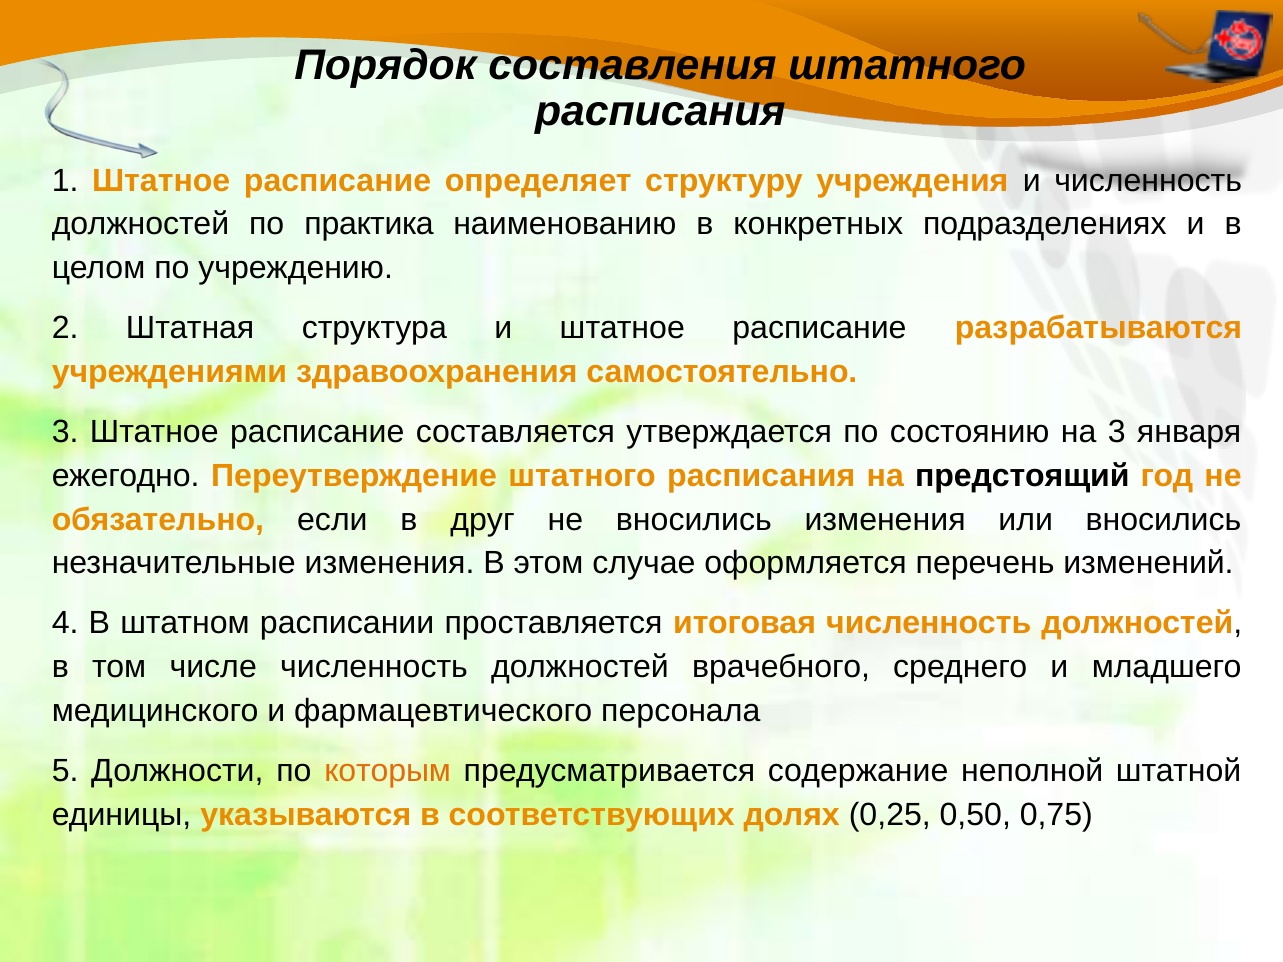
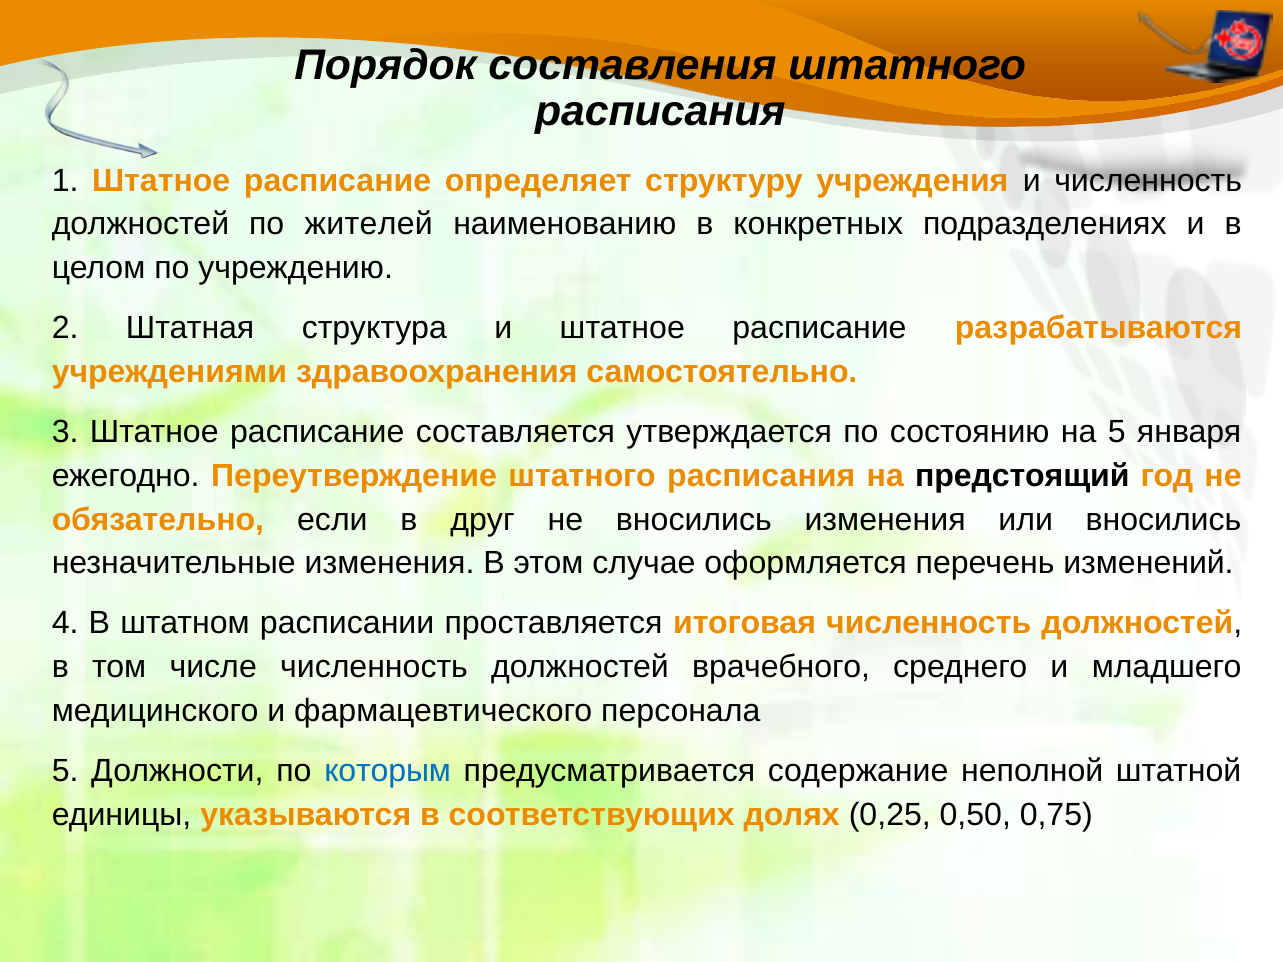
практика: практика -> жителей
на 3: 3 -> 5
которым colour: orange -> blue
